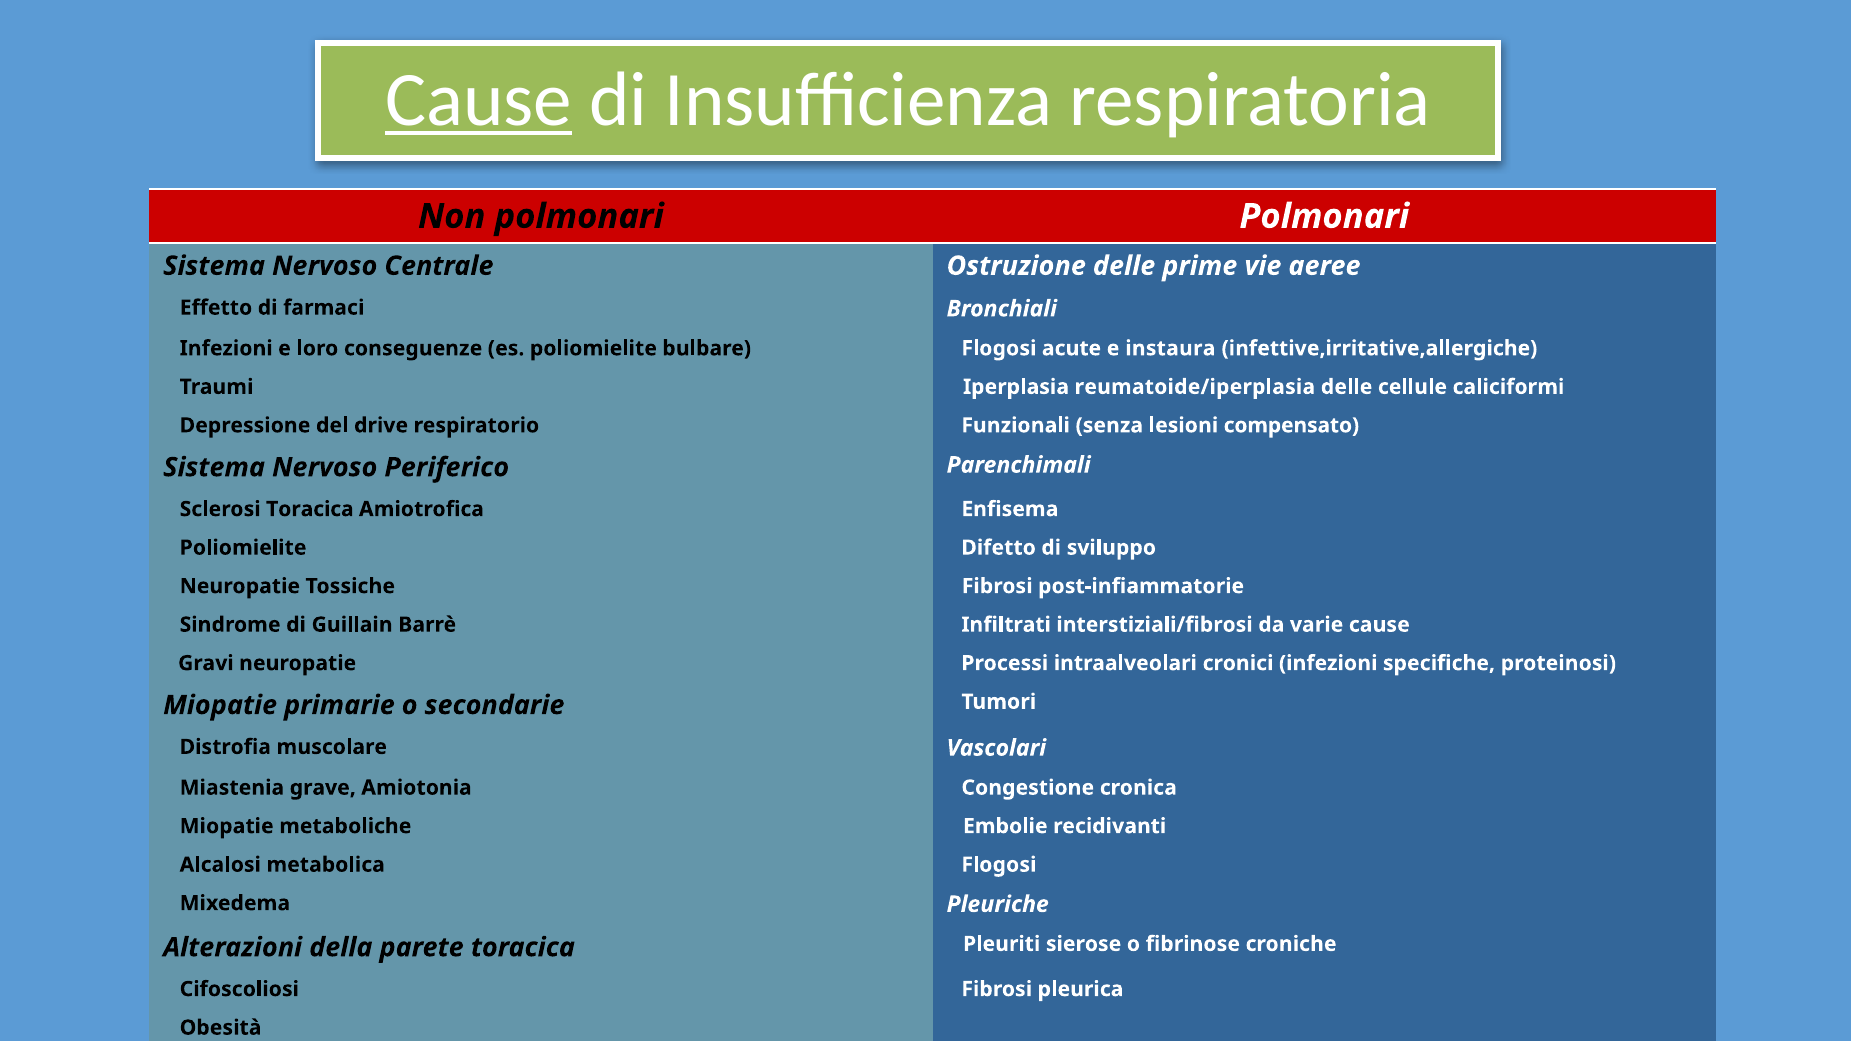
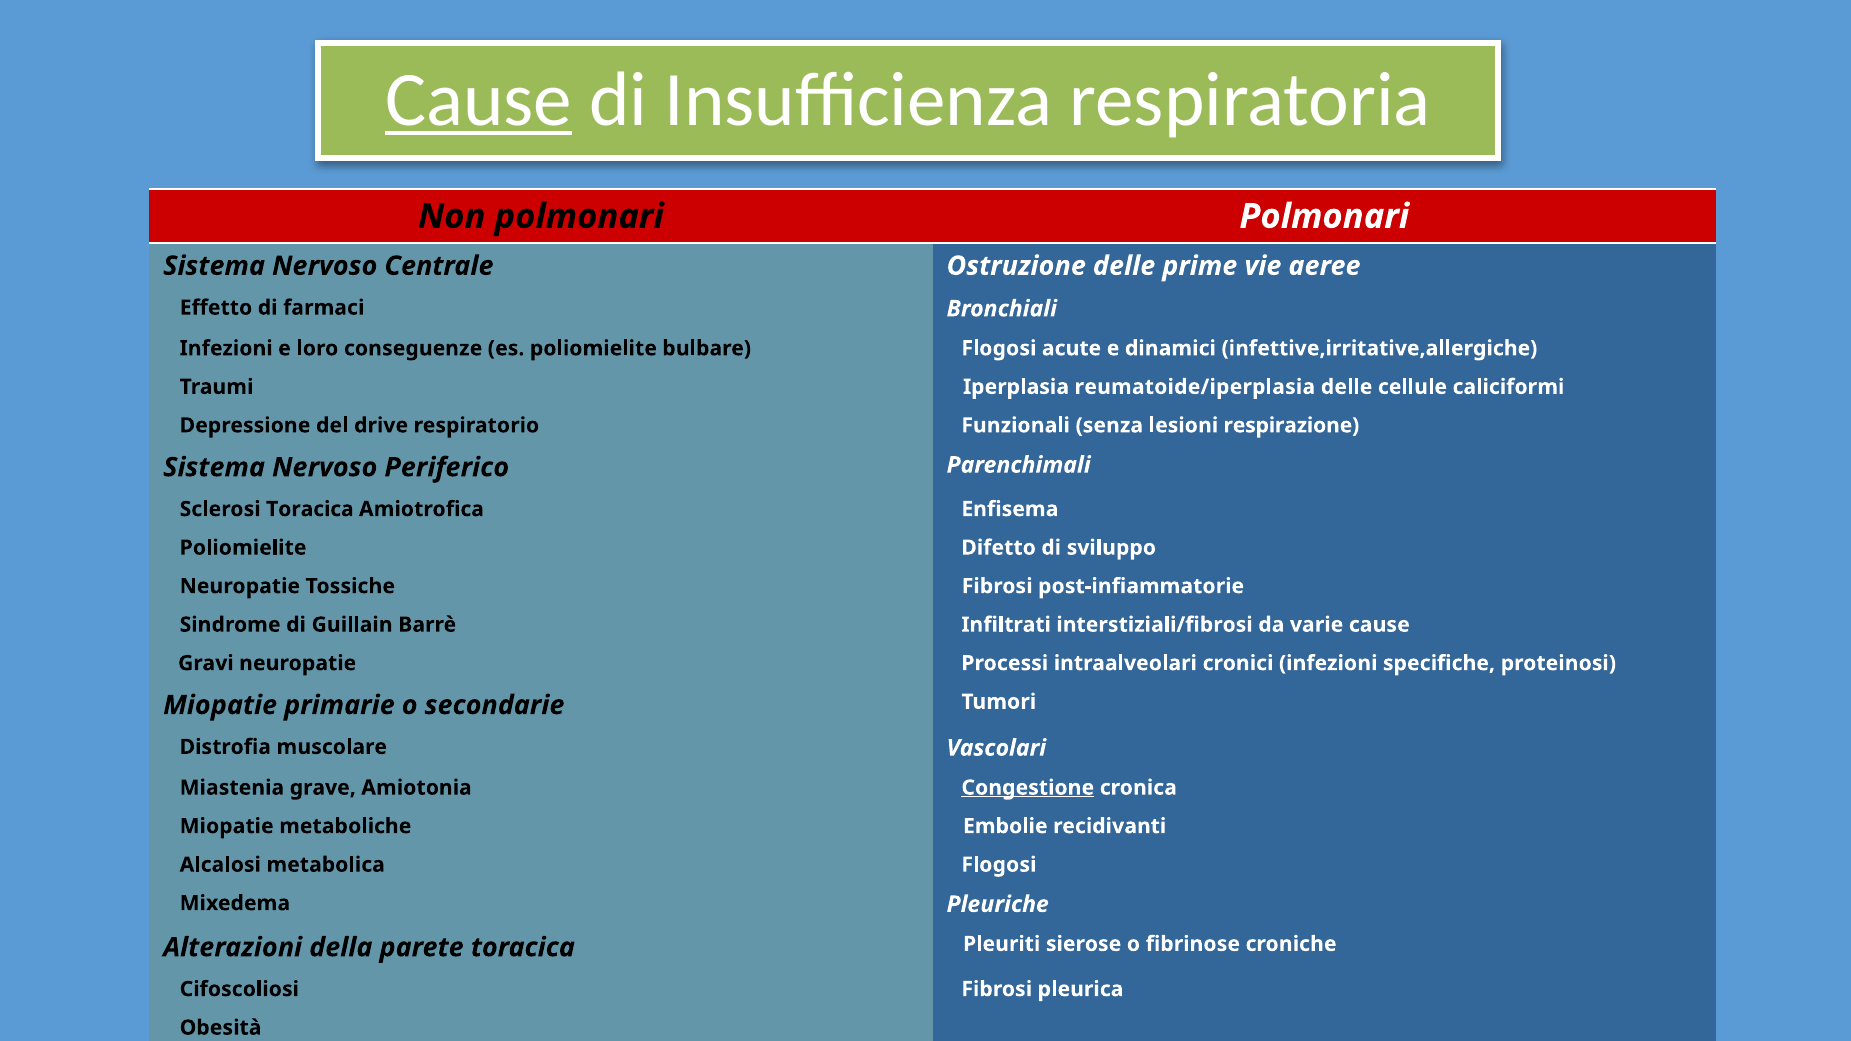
instaura: instaura -> dinamici
compensato: compensato -> respirazione
Congestione underline: none -> present
